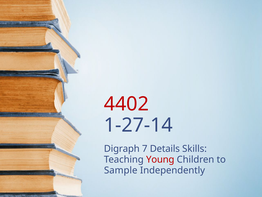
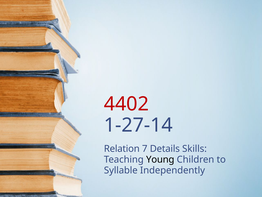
Digraph: Digraph -> Relation
Young colour: red -> black
Sample: Sample -> Syllable
